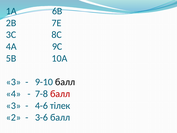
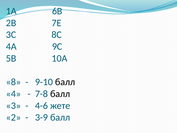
3 at (13, 82): 3 -> 8
балл at (60, 94) colour: red -> black
тілек: тілек -> жете
3-6: 3-6 -> 3-9
